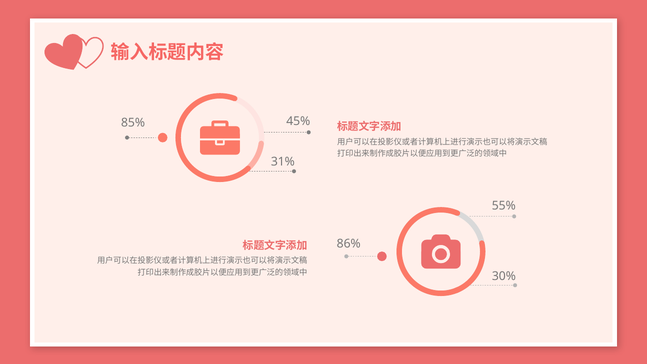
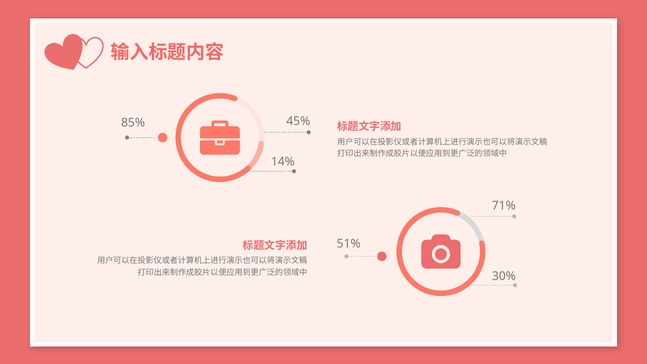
31%: 31% -> 14%
55%: 55% -> 71%
86%: 86% -> 51%
